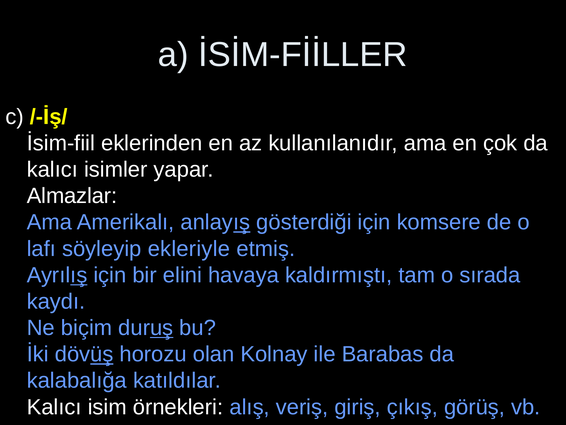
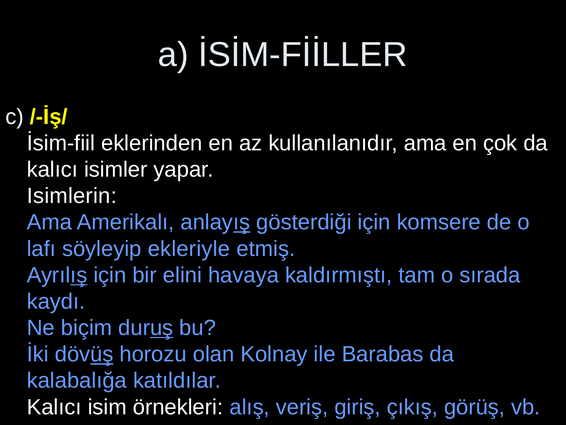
Almazlar: Almazlar -> Isimlerin
